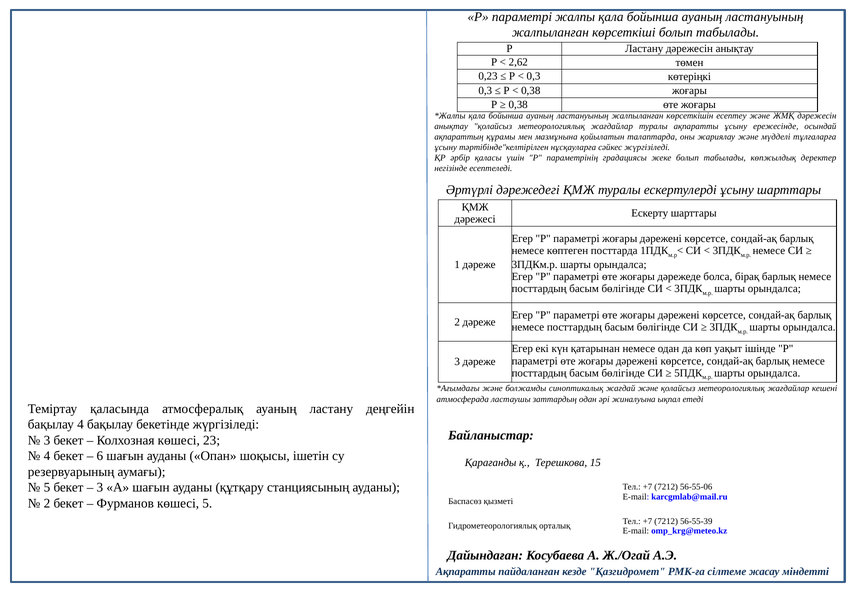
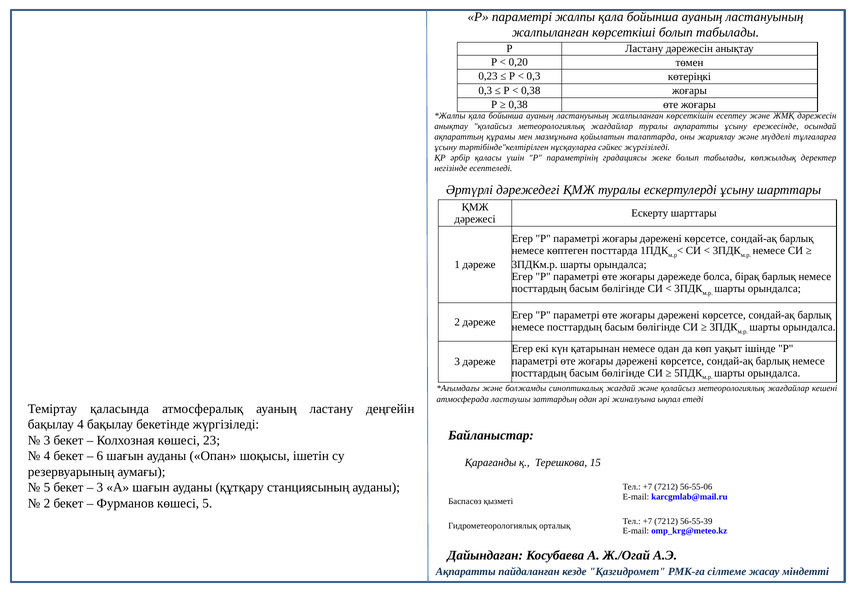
2,62: 2,62 -> 0,20
